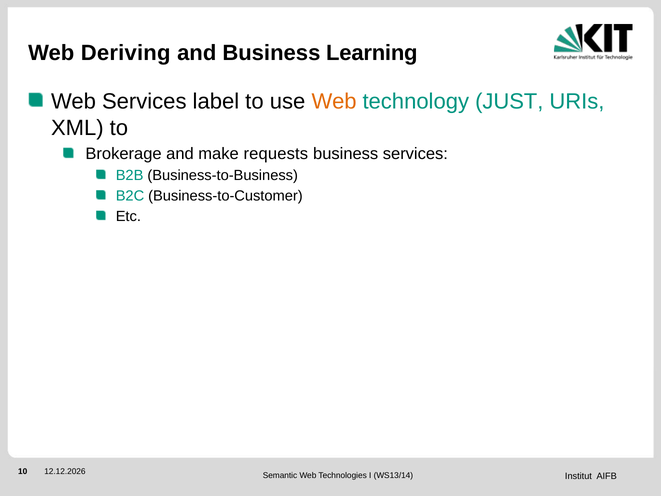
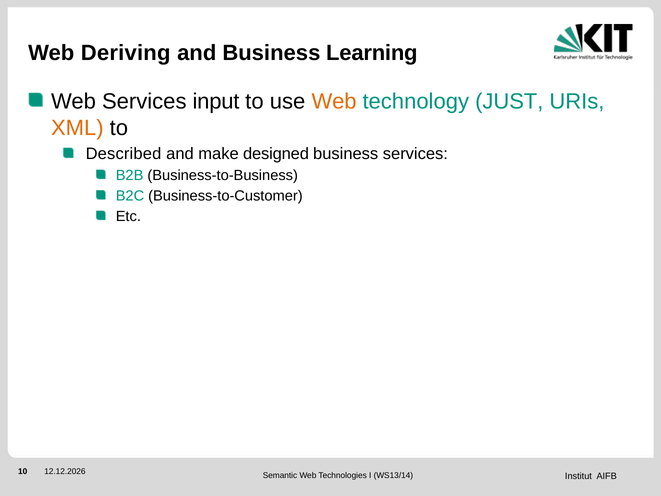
label: label -> input
XML colour: black -> orange
Brokerage: Brokerage -> Described
requests: requests -> designed
